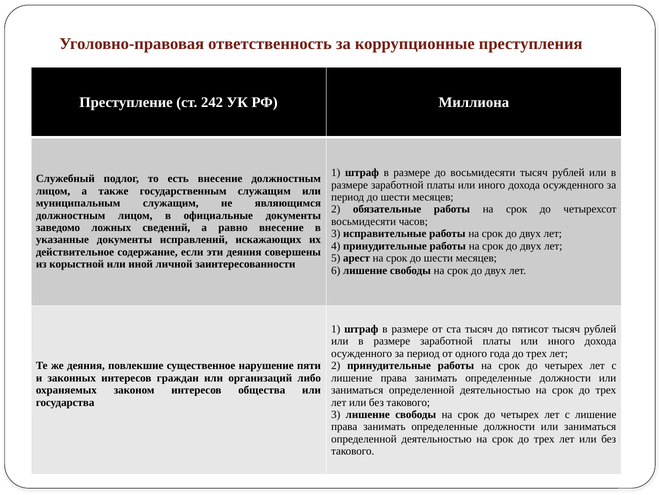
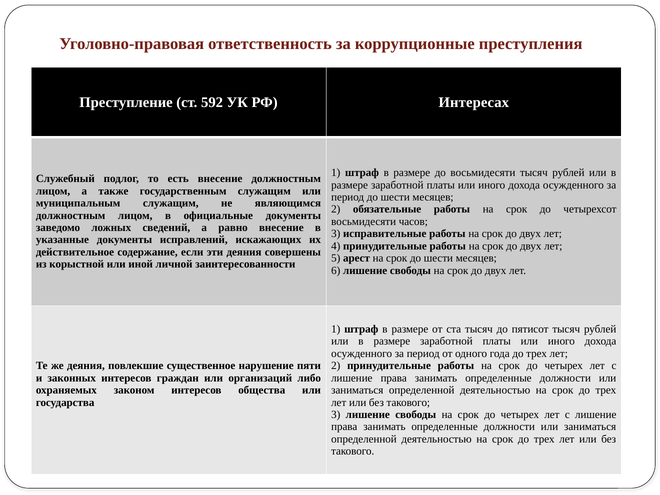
242: 242 -> 592
Миллиона: Миллиона -> Интересах
